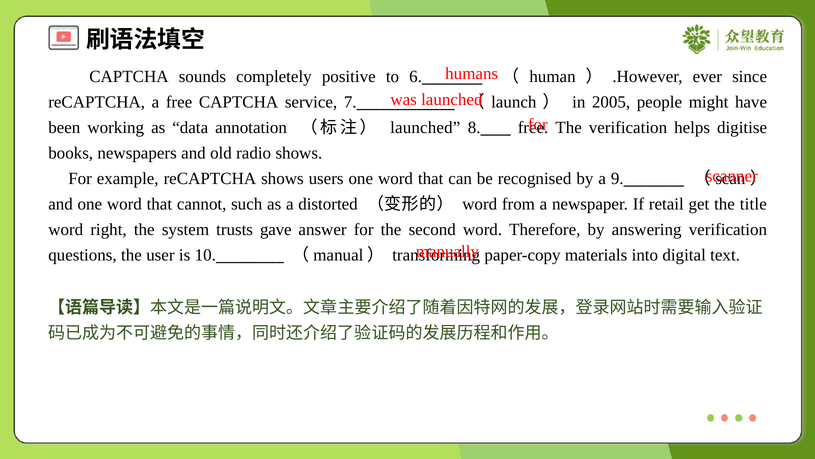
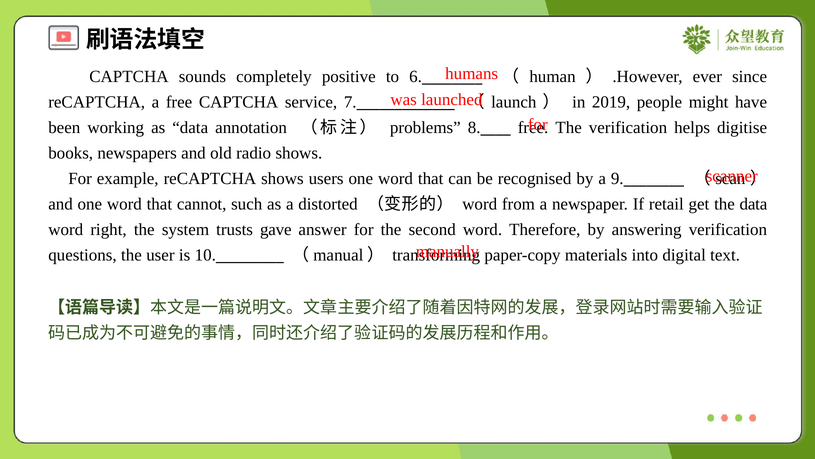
2005: 2005 -> 2019
launched at (425, 127): launched -> problems
the title: title -> data
